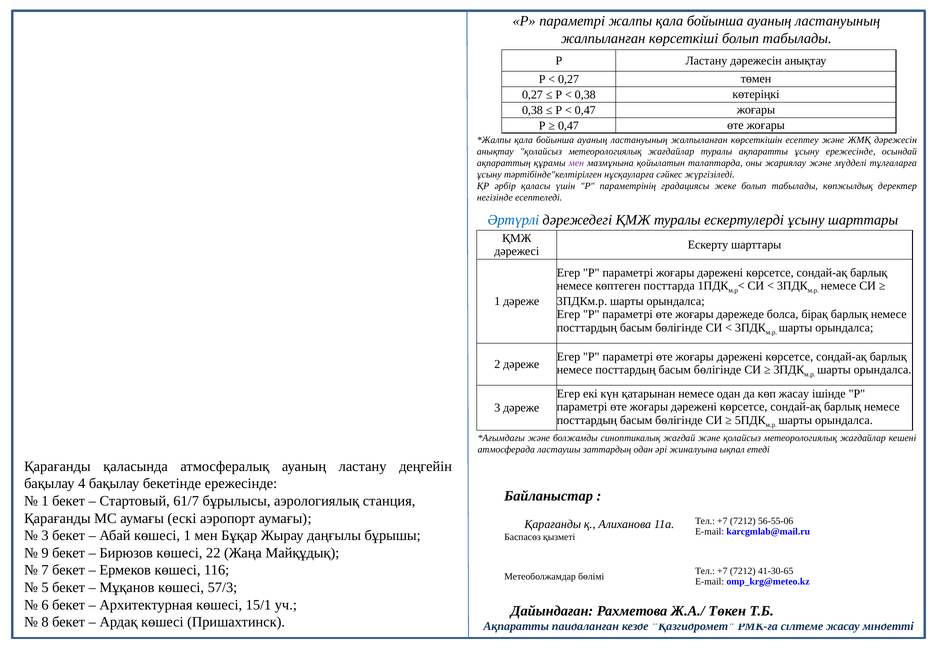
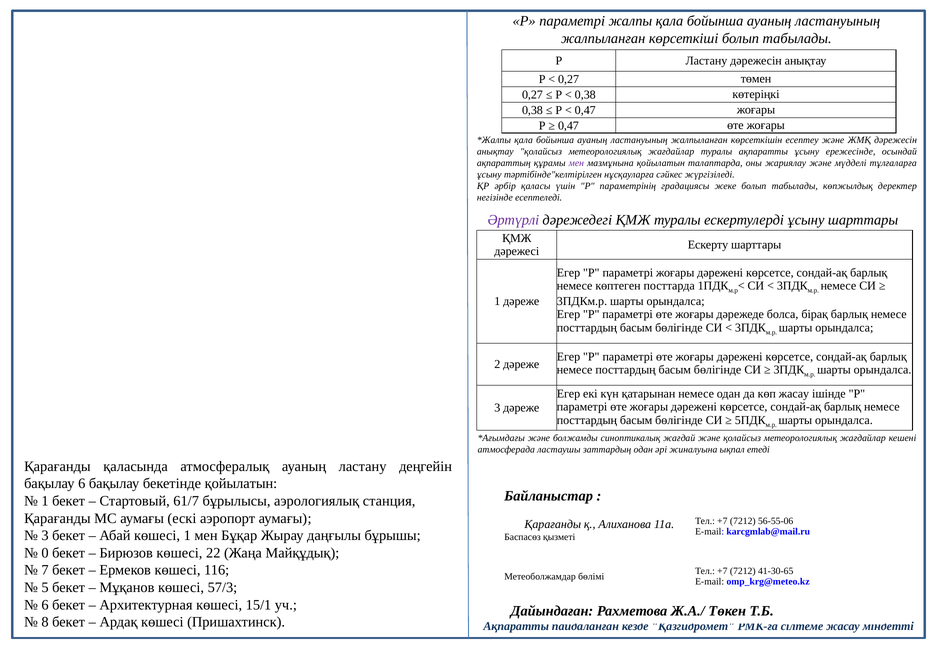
Әртүрлі colour: blue -> purple
бақылау 4: 4 -> 6
бекетінде ережесінде: ережесінде -> қойылатын
9: 9 -> 0
